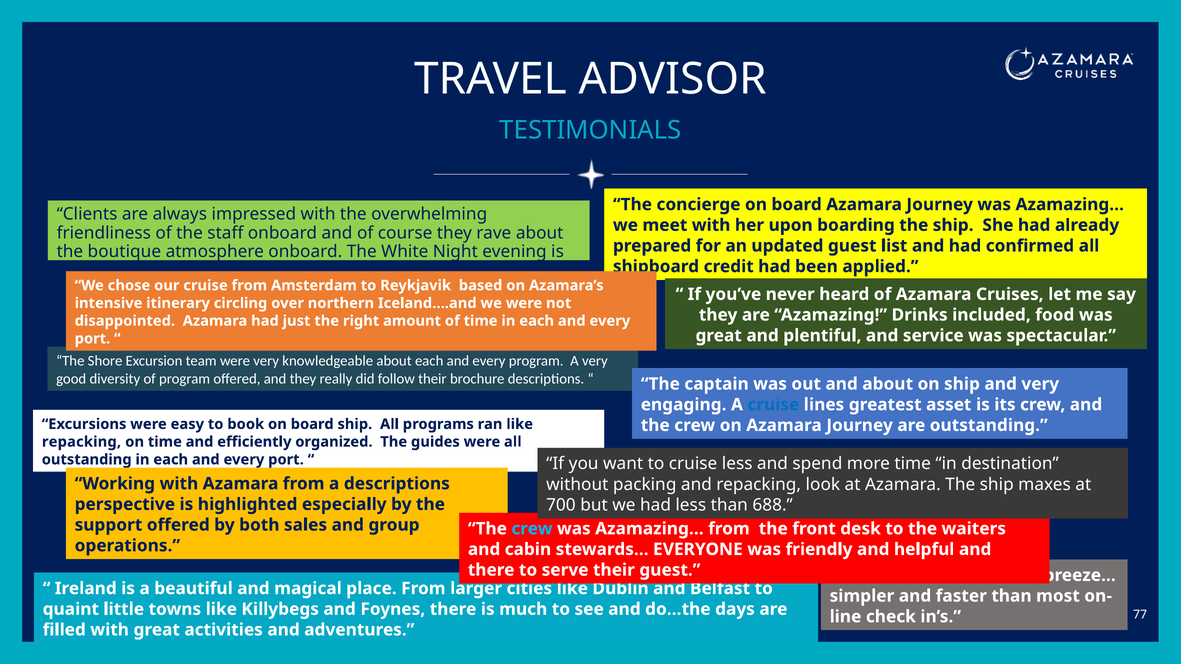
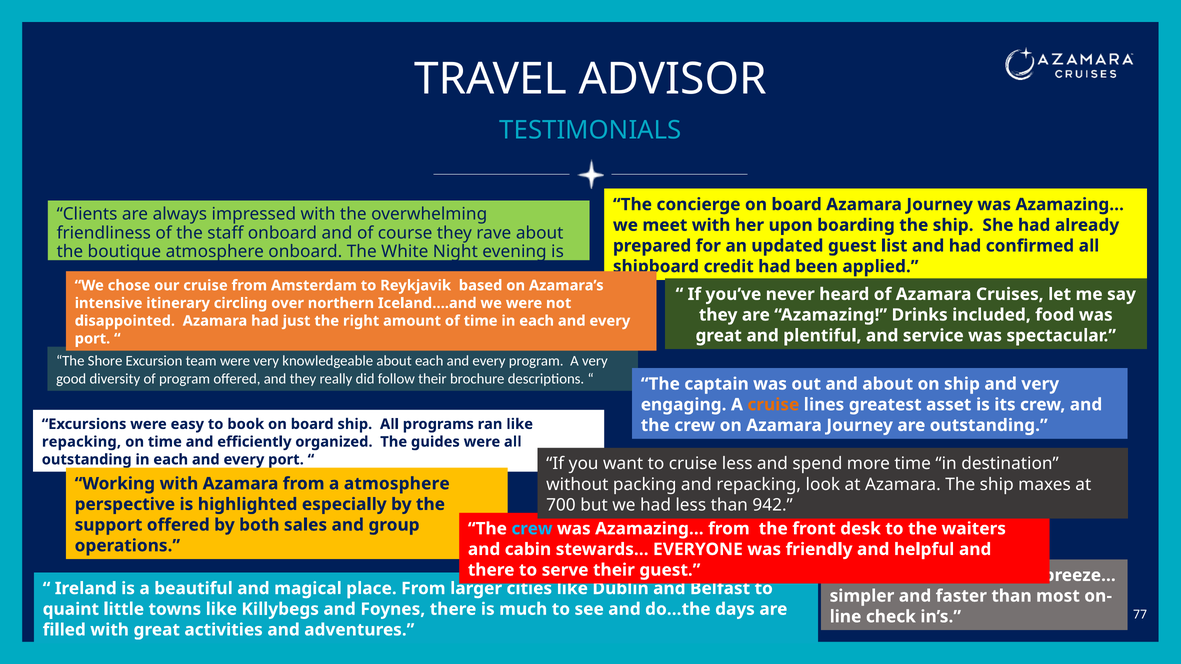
cruise at (773, 405) colour: blue -> orange
a descriptions: descriptions -> atmosphere
688: 688 -> 942
